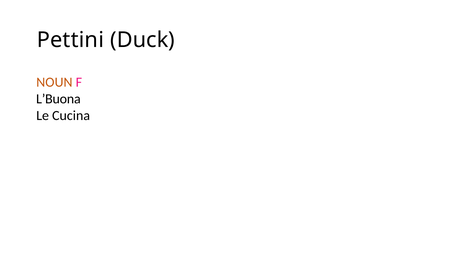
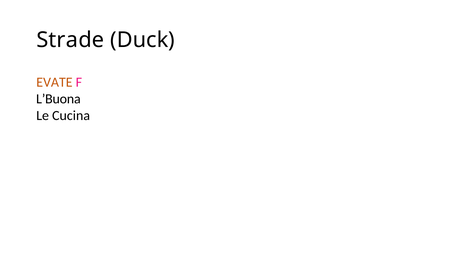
Pettini: Pettini -> Strade
NOUN: NOUN -> EVATE
